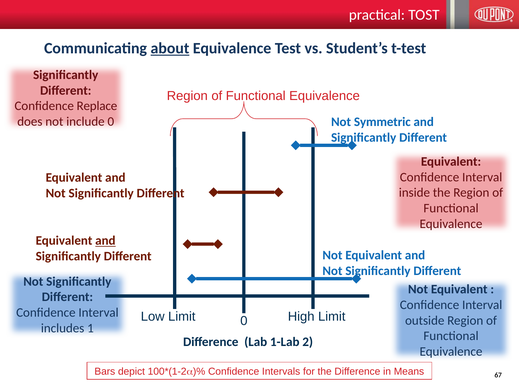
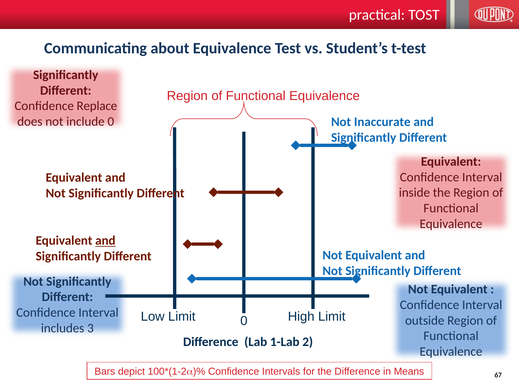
about underline: present -> none
Symmetric: Symmetric -> Inaccurate
1: 1 -> 3
